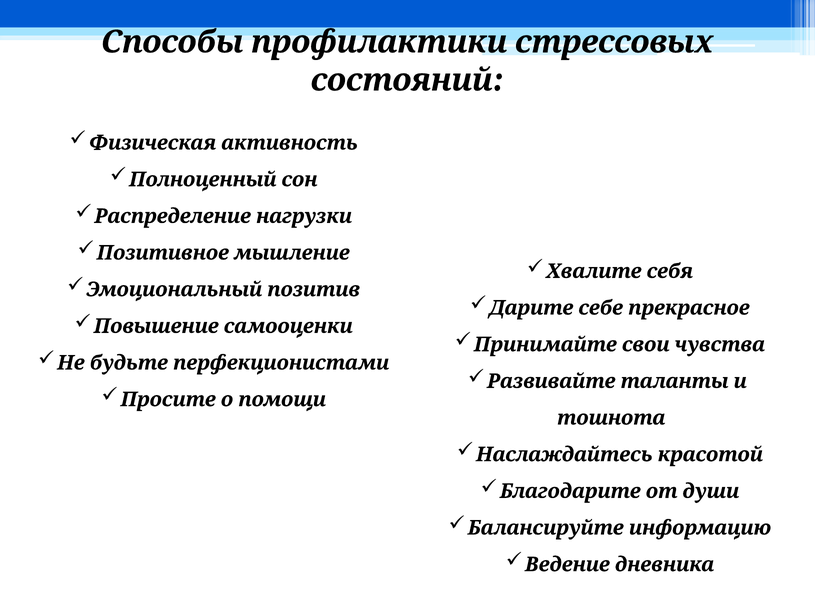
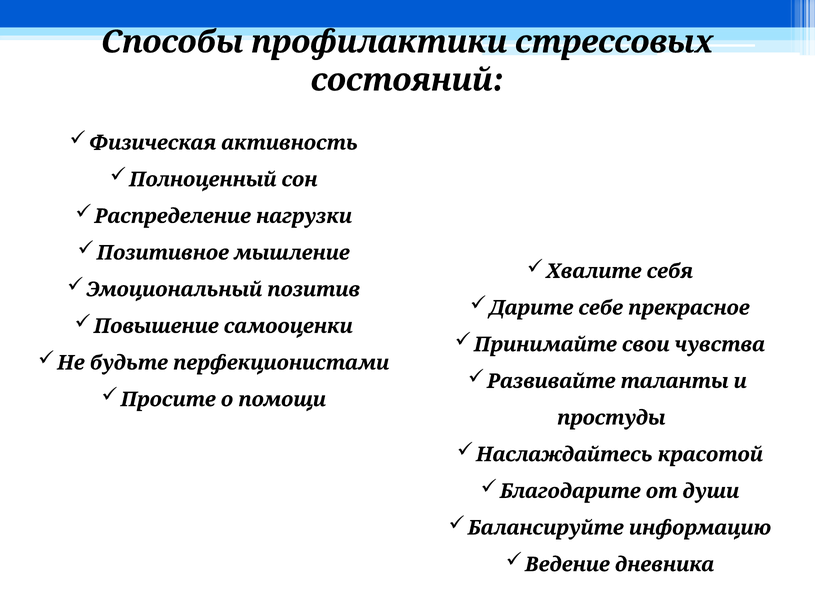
тошнота: тошнота -> простуды
